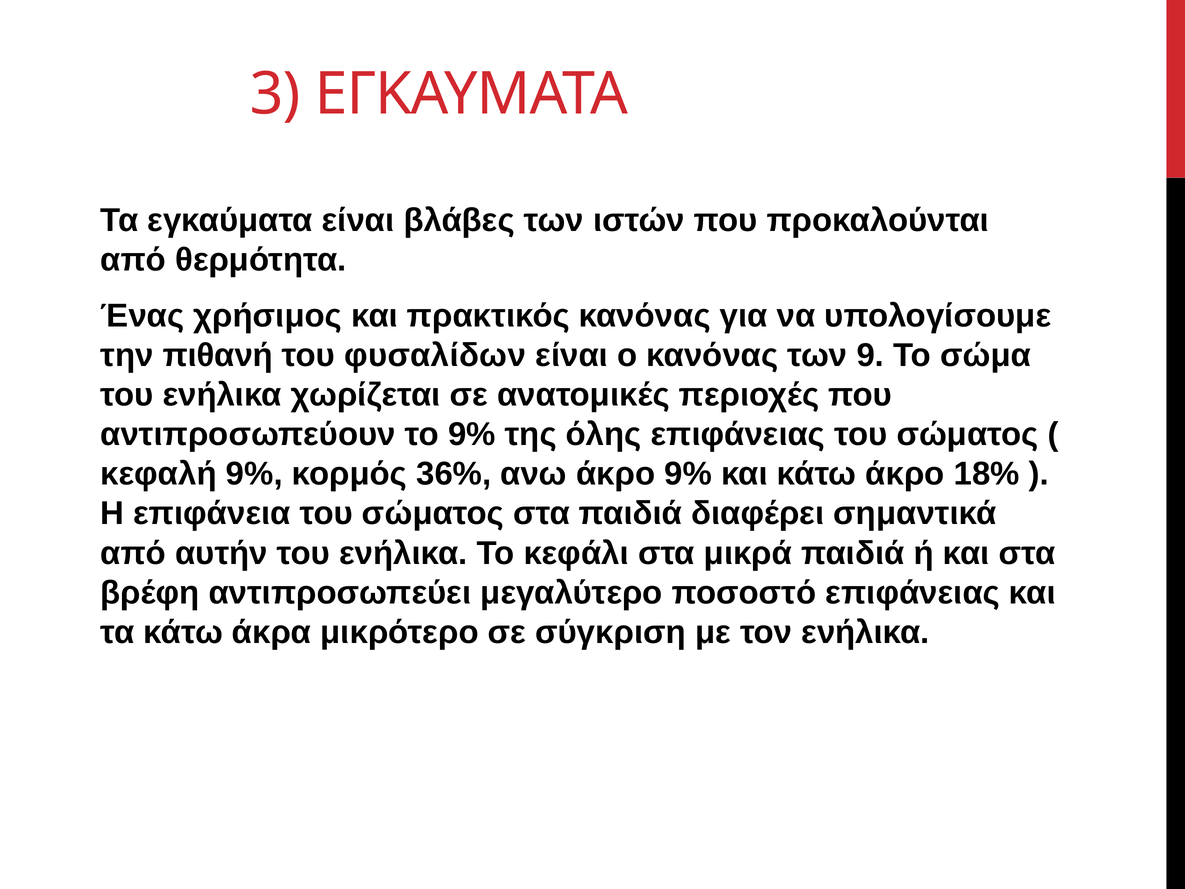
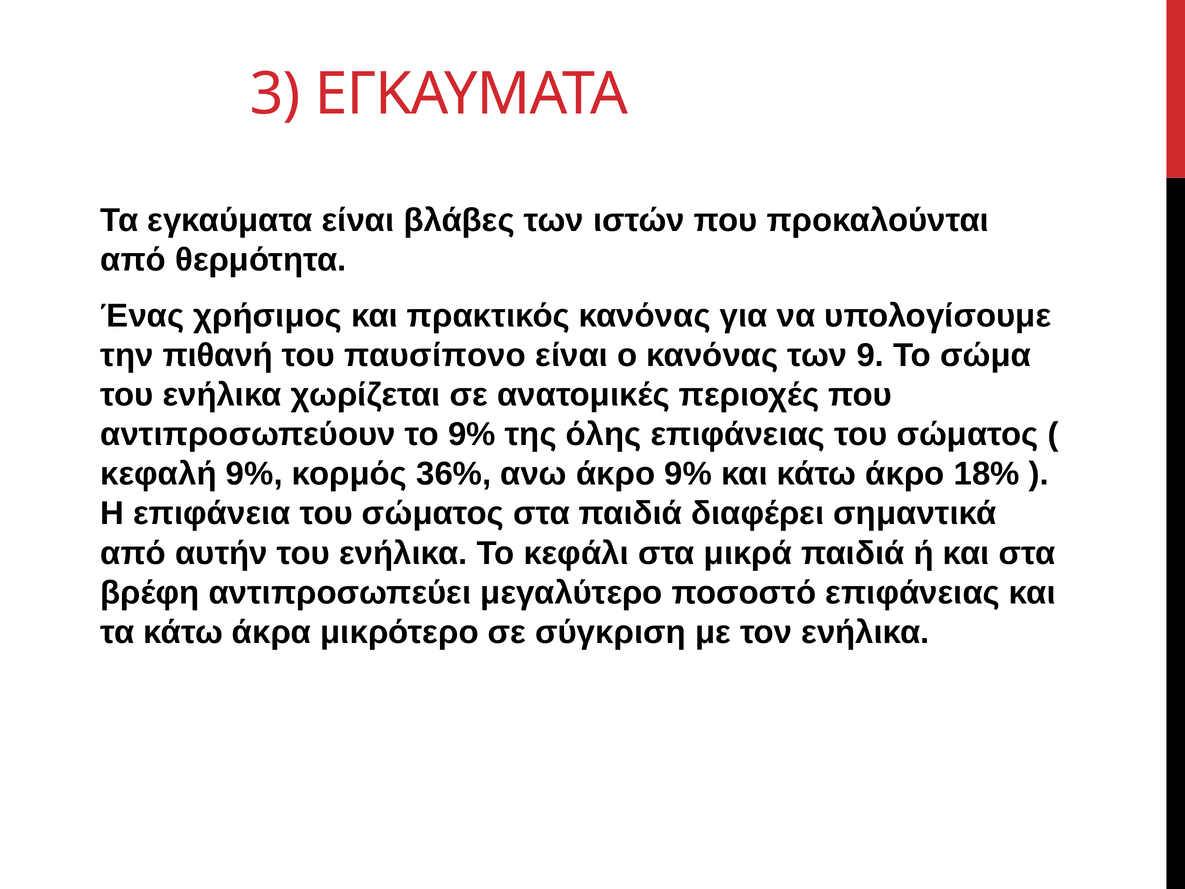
φυσαλίδων: φυσαλίδων -> παυσίπονο
